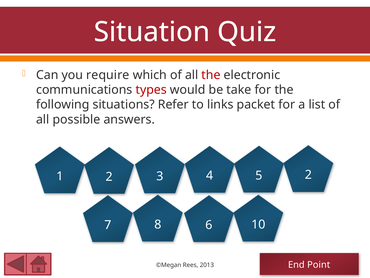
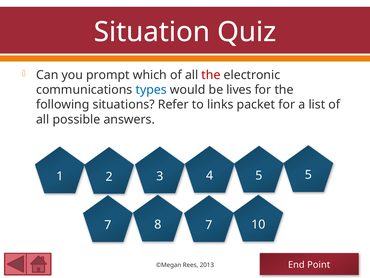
require: require -> prompt
types colour: red -> blue
take: take -> lives
2 at (308, 175): 2 -> 5
8 6: 6 -> 7
